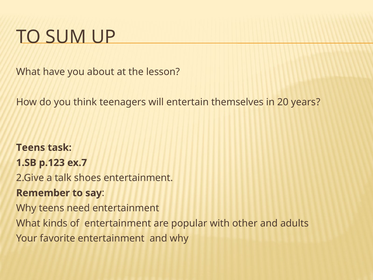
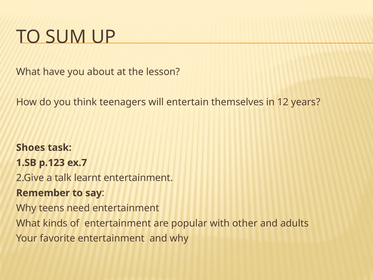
20: 20 -> 12
Teens at (31, 147): Teens -> Shoes
shoes: shoes -> learnt
